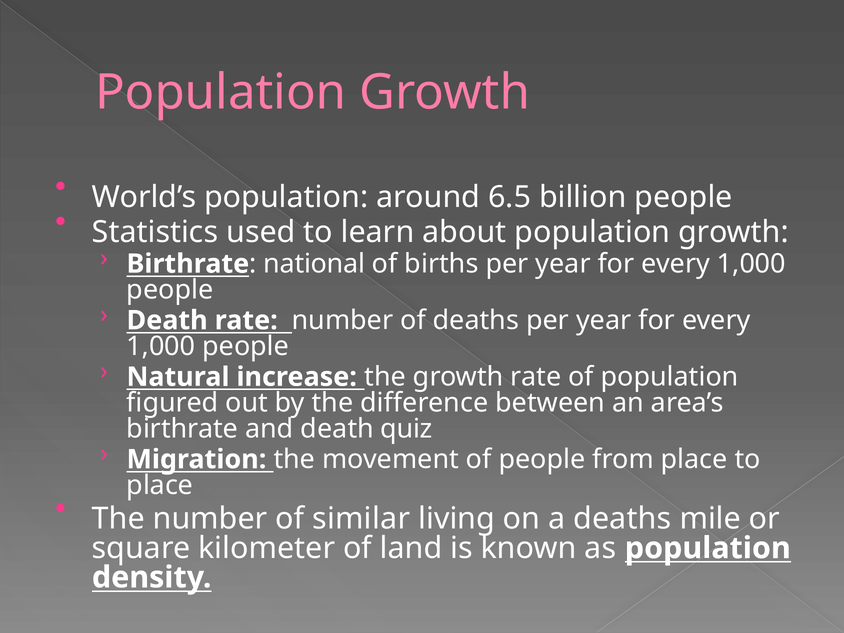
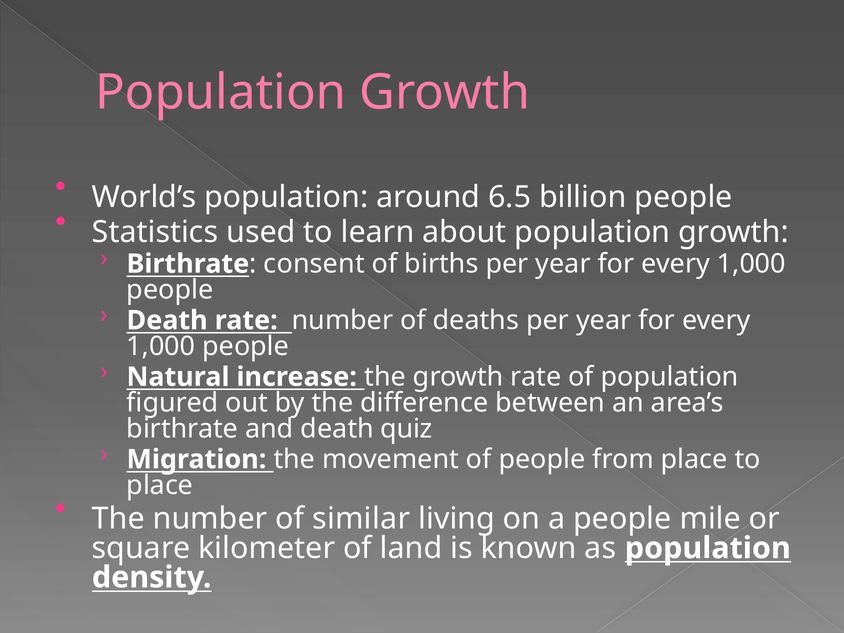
national: national -> consent
a deaths: deaths -> people
